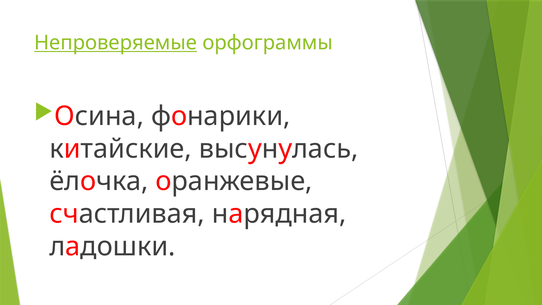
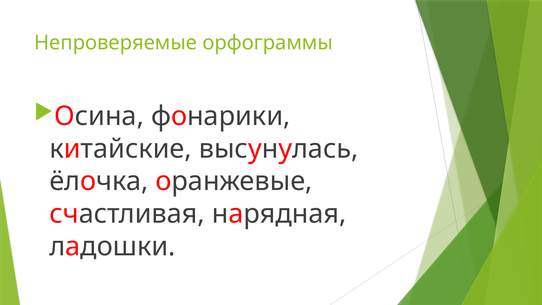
Непроверяемые underline: present -> none
